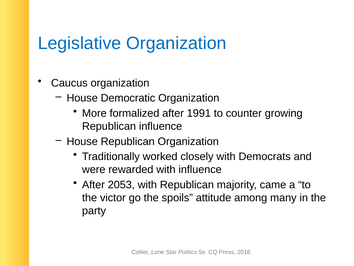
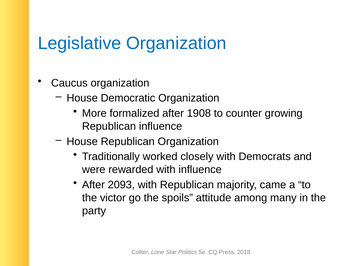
1991: 1991 -> 1908
2053: 2053 -> 2093
